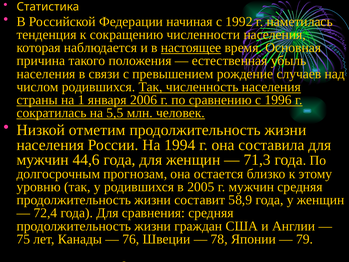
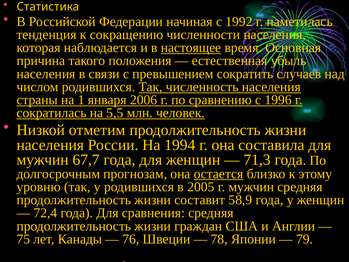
рождение: рождение -> сократить
44,6: 44,6 -> 67,7
остается underline: none -> present
